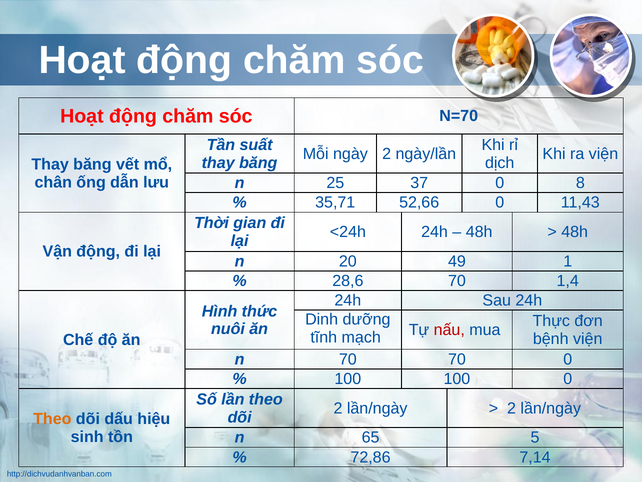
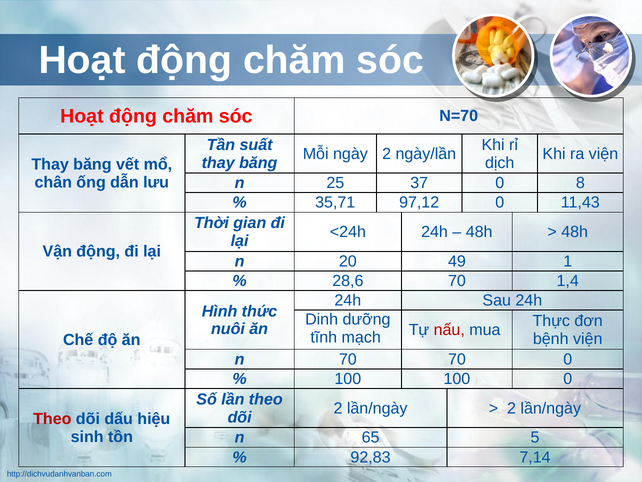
52,66: 52,66 -> 97,12
Theo at (52, 418) colour: orange -> red
72,86: 72,86 -> 92,83
